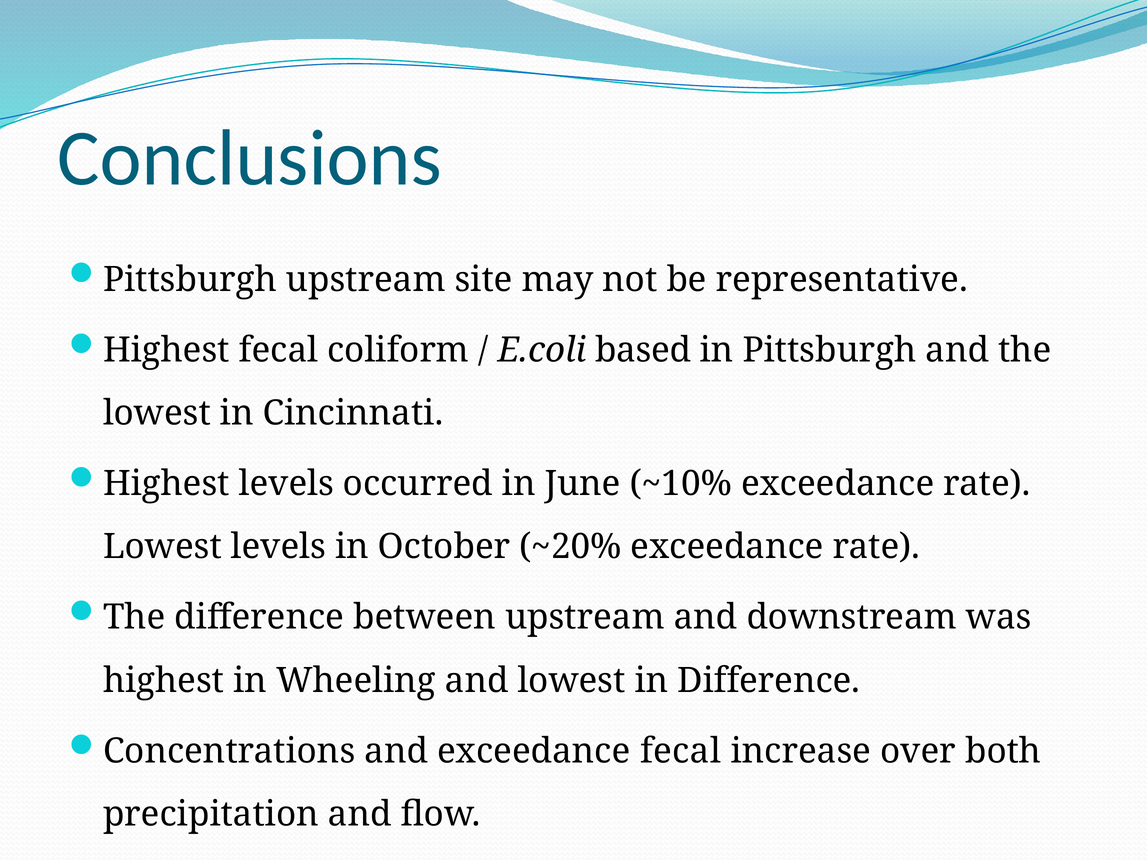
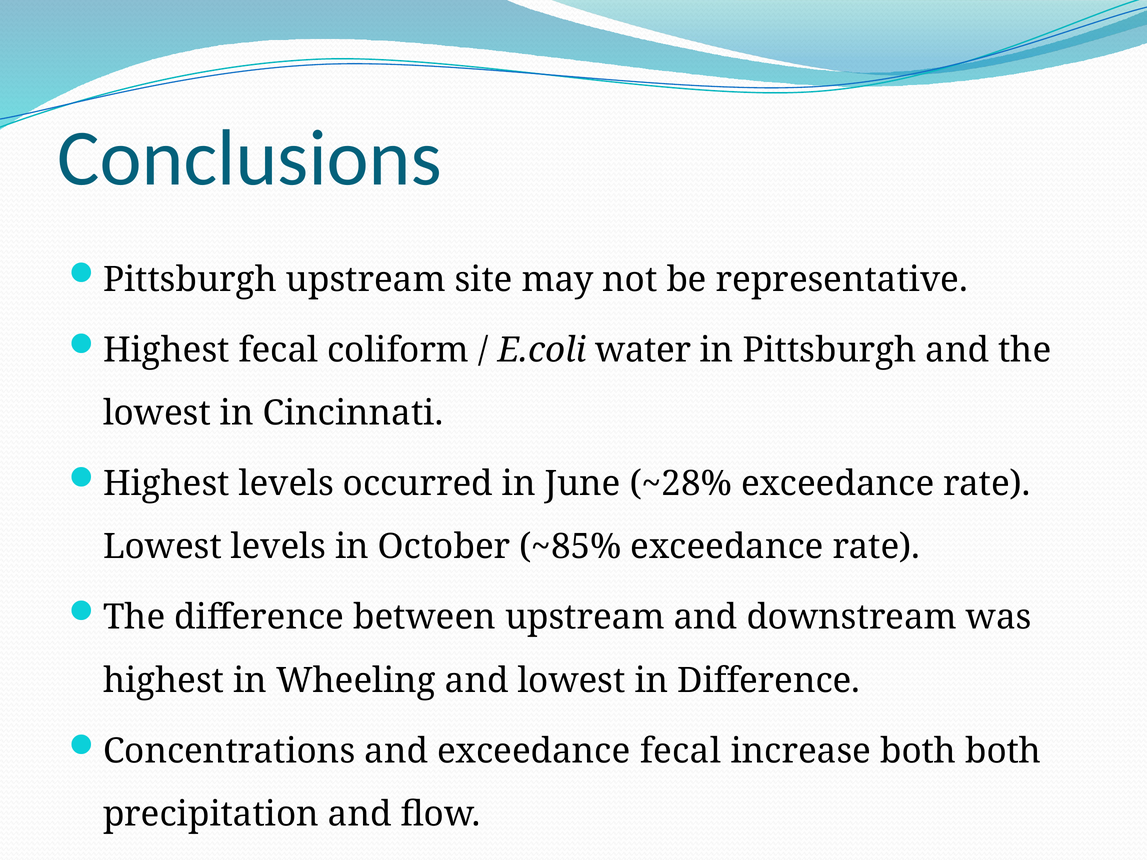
based: based -> water
~10%: ~10% -> ~28%
~20%: ~20% -> ~85%
increase over: over -> both
